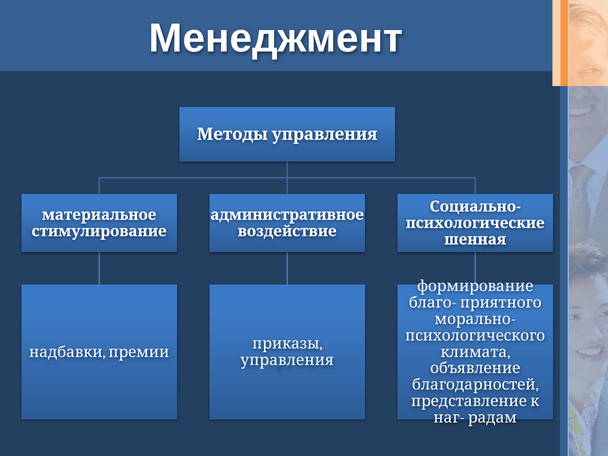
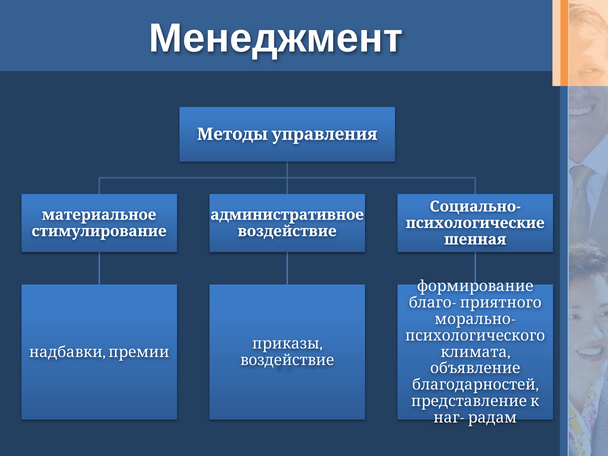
управления at (287, 360): управления -> воздействие
